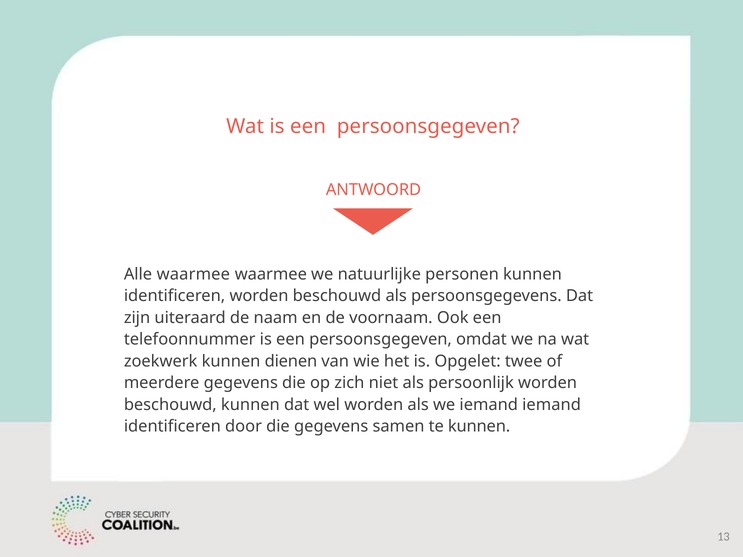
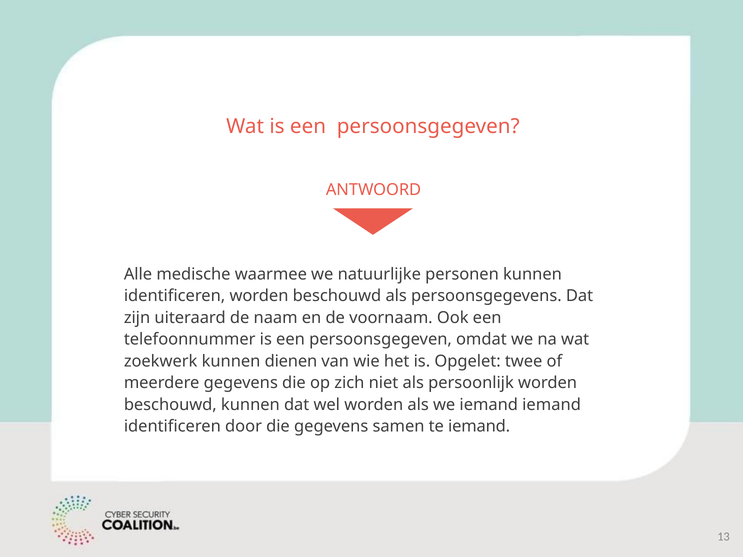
Alle waarmee: waarmee -> medische
te kunnen: kunnen -> iemand
